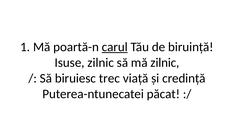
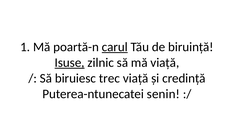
Isuse underline: none -> present
mă zilnic: zilnic -> viață
păcat: păcat -> senin
